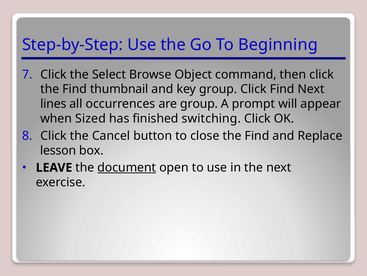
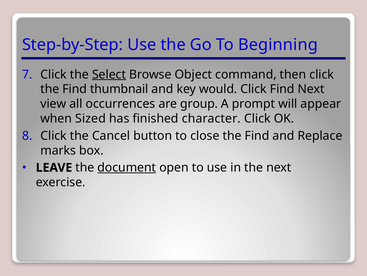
Select underline: none -> present
key group: group -> would
lines: lines -> view
switching: switching -> character
lesson: lesson -> marks
